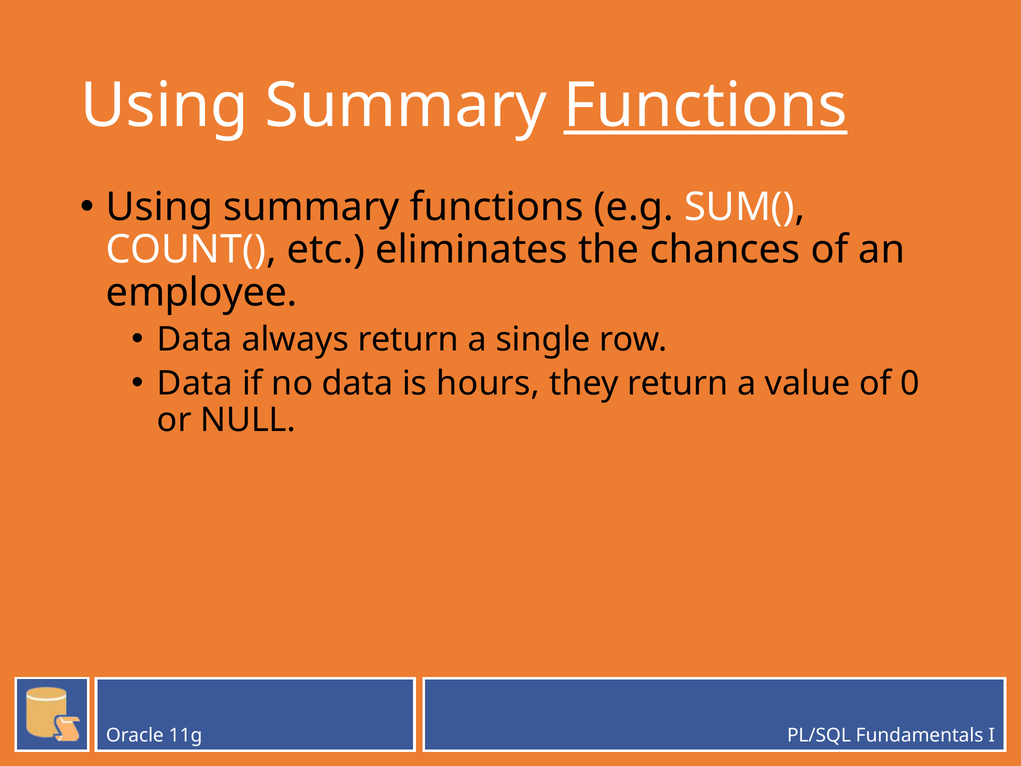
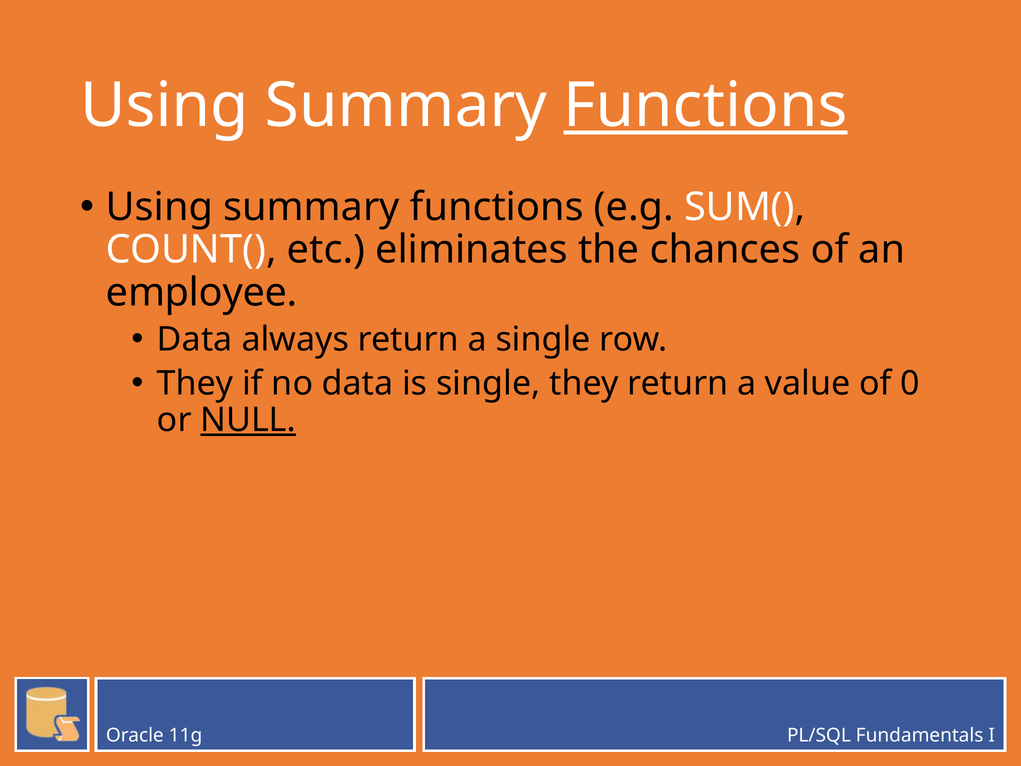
Data at (195, 383): Data -> They
is hours: hours -> single
NULL underline: none -> present
